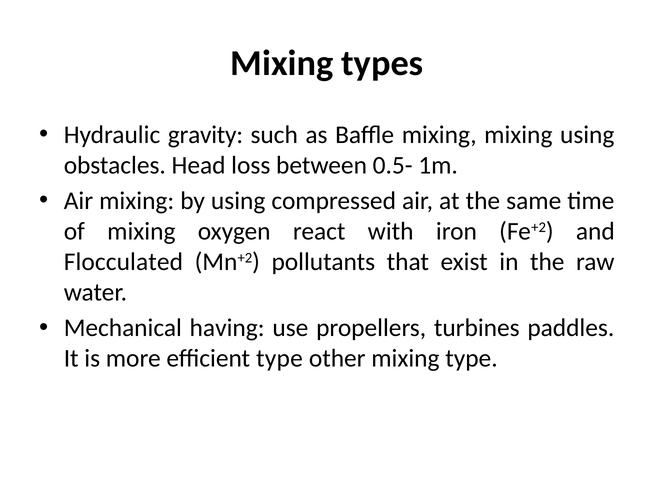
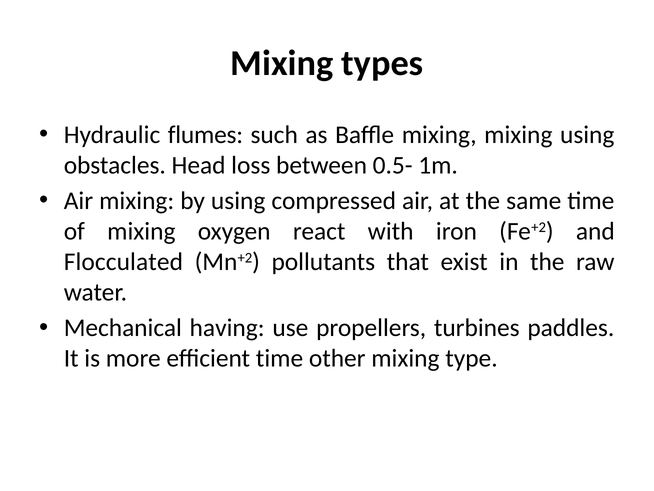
gravity: gravity -> flumes
efficient type: type -> time
